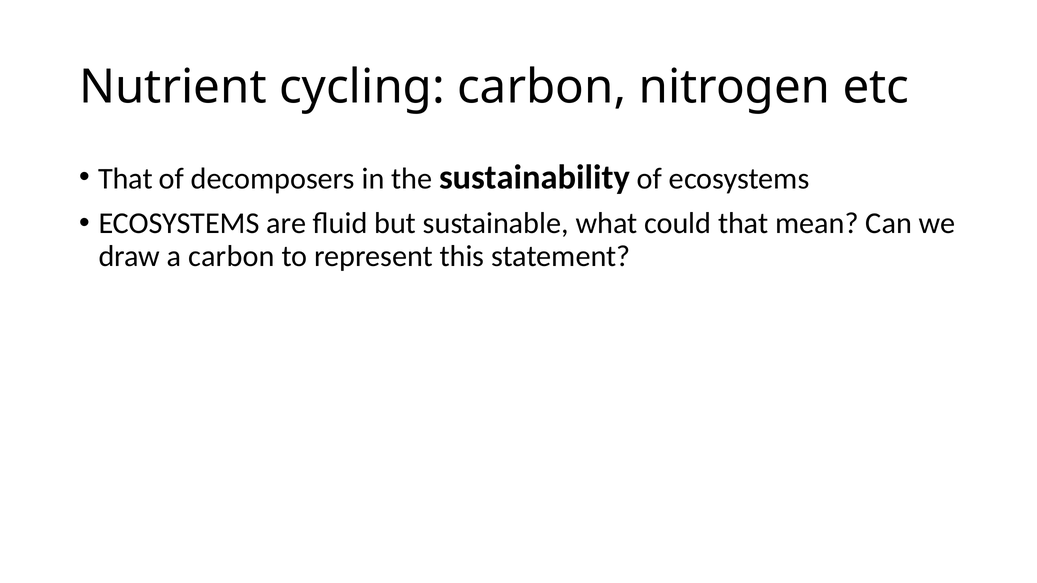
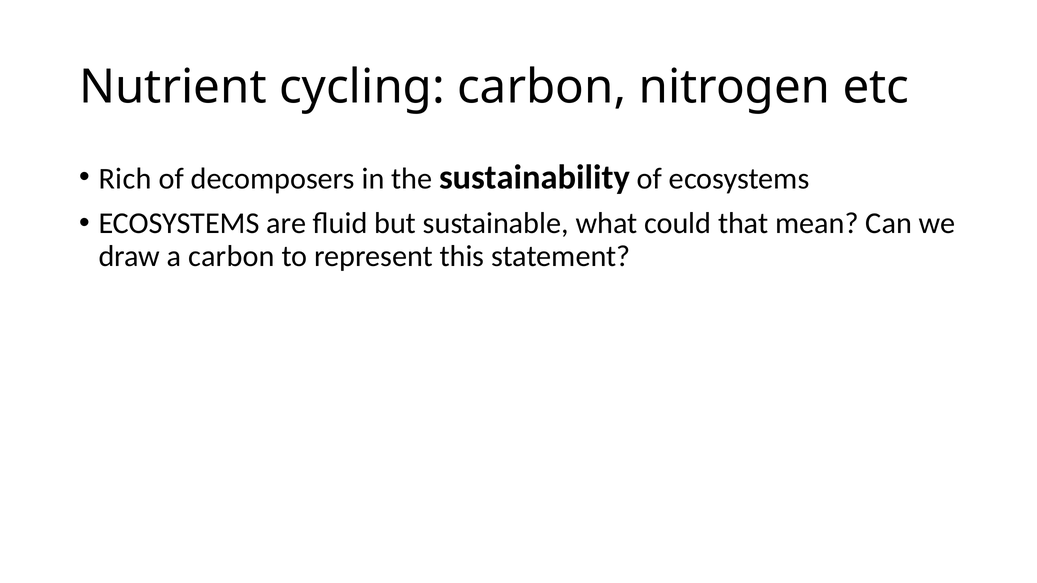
That at (125, 179): That -> Rich
